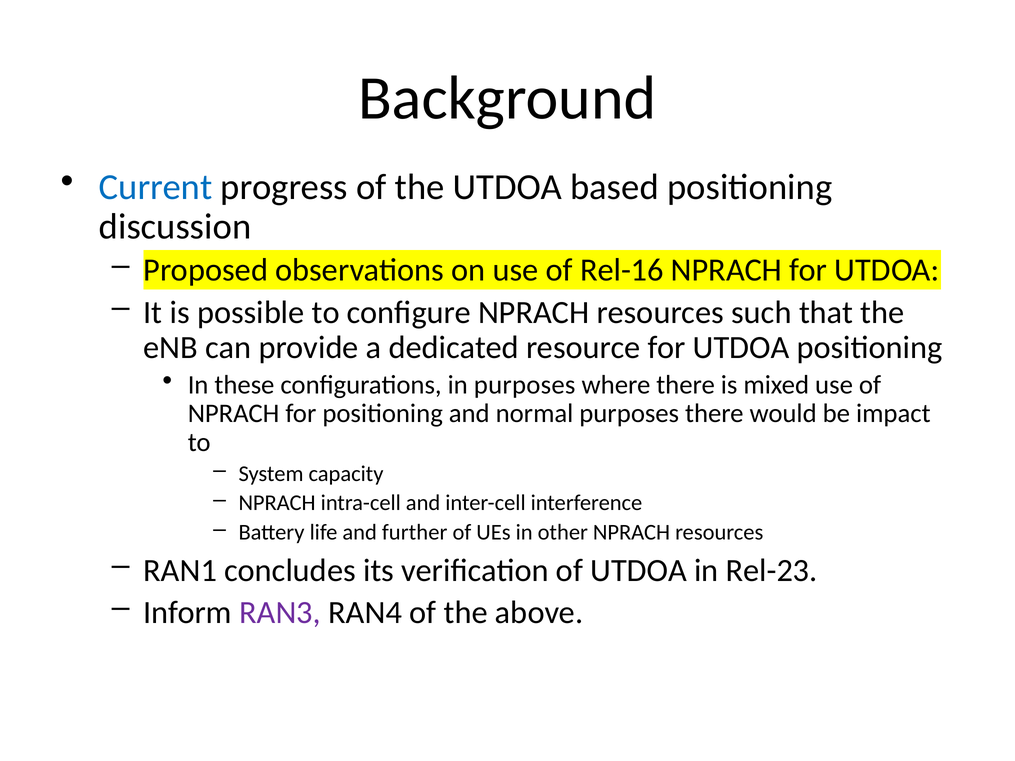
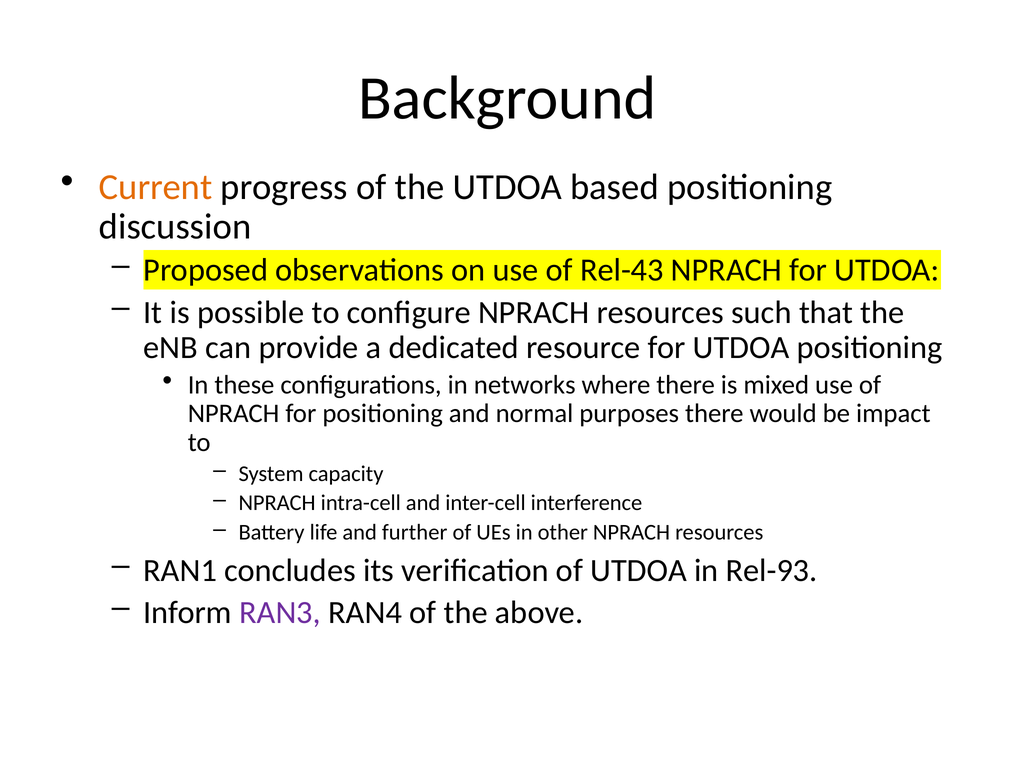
Current colour: blue -> orange
Rel-16: Rel-16 -> Rel-43
in purposes: purposes -> networks
Rel-23: Rel-23 -> Rel-93
